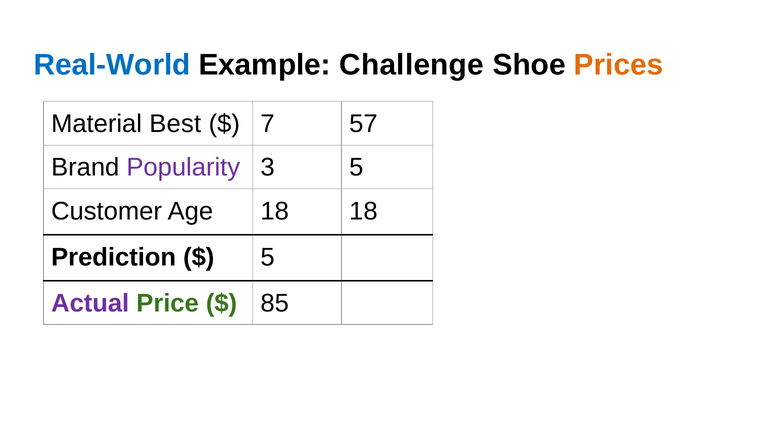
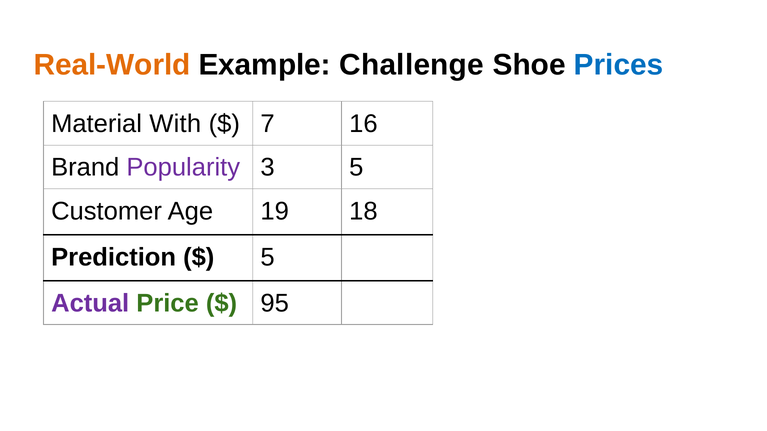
Real-World colour: blue -> orange
Prices colour: orange -> blue
Best: Best -> With
57: 57 -> 16
Age 18: 18 -> 19
85: 85 -> 95
